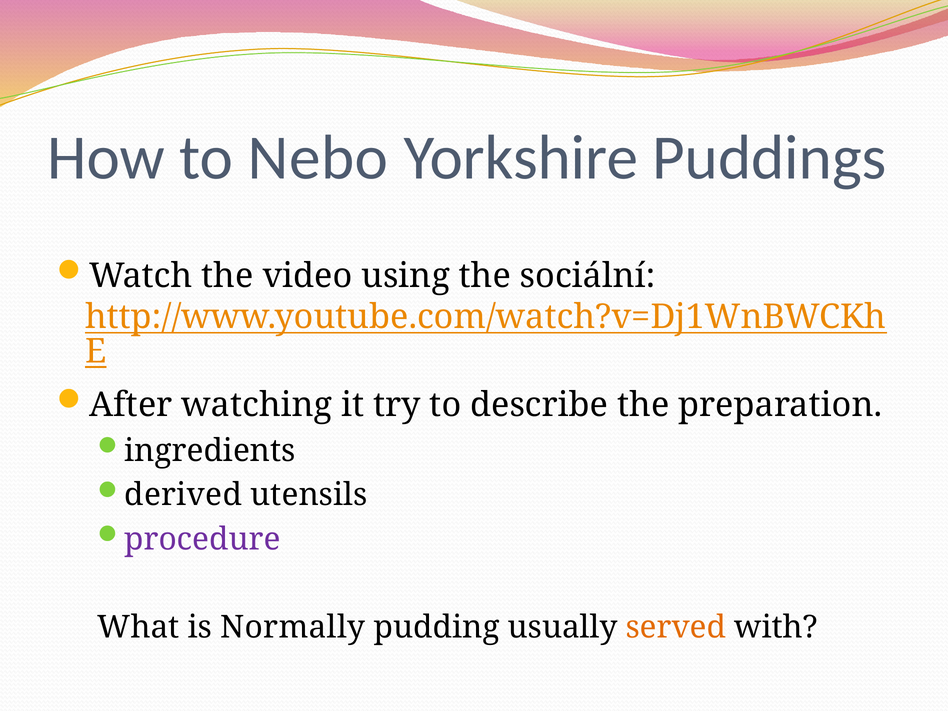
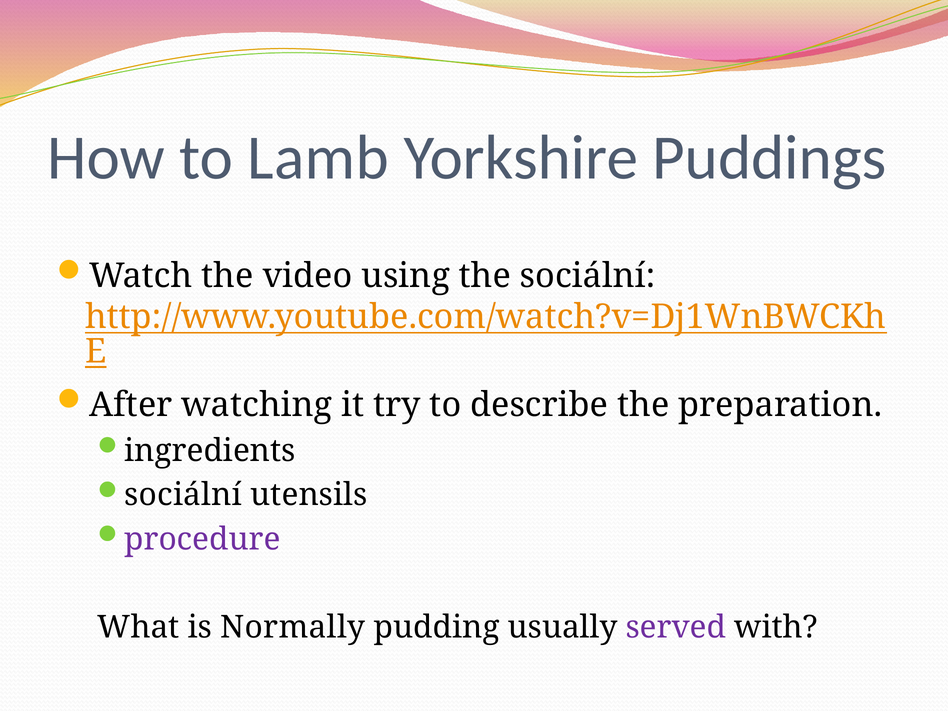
Nebo: Nebo -> Lamb
derived at (183, 495): derived -> sociální
served colour: orange -> purple
